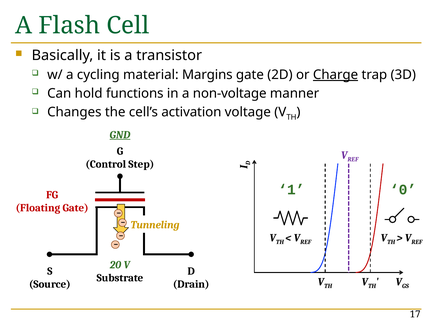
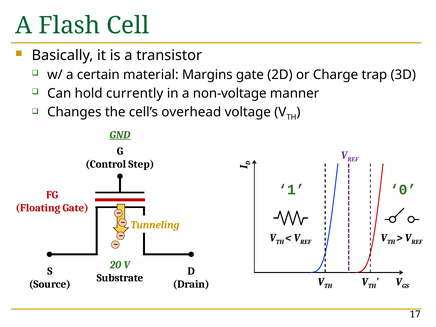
cycling: cycling -> certain
Charge underline: present -> none
functions: functions -> currently
activation: activation -> overhead
